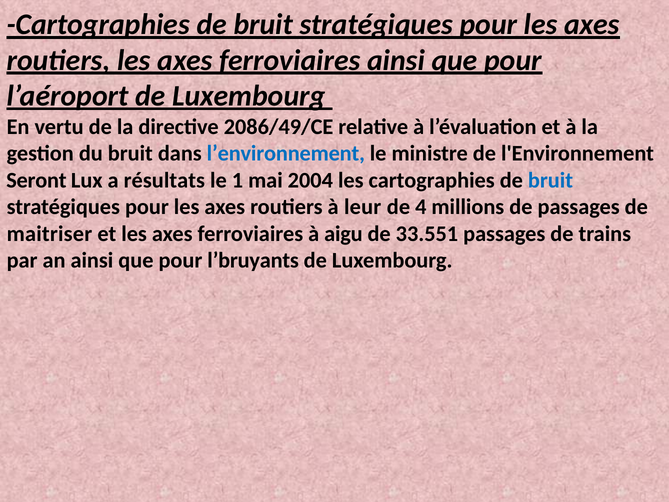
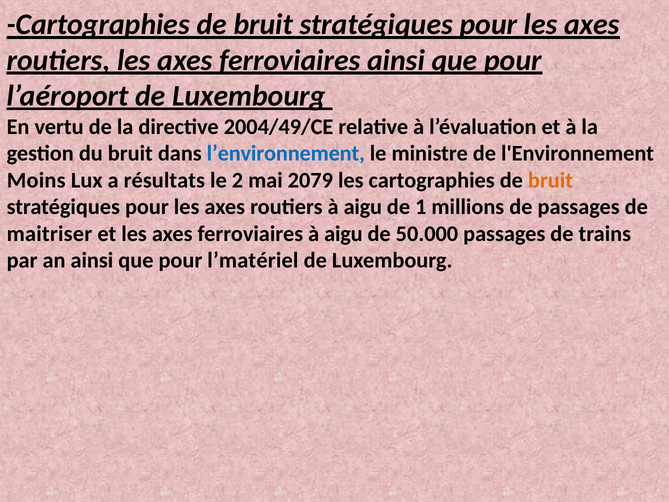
2086/49/CE: 2086/49/CE -> 2004/49/CE
Seront: Seront -> Moins
1: 1 -> 2
2004: 2004 -> 2079
bruit at (551, 180) colour: blue -> orange
routiers à leur: leur -> aigu
4: 4 -> 1
33.551: 33.551 -> 50.000
l’bruyants: l’bruyants -> l’matériel
